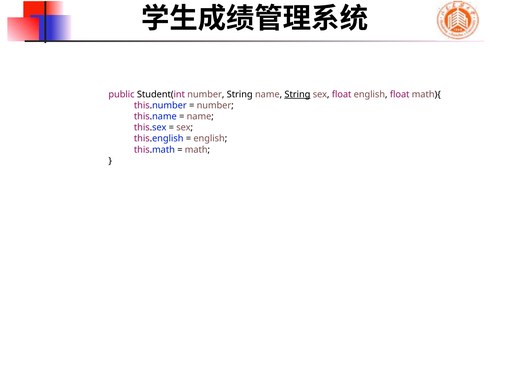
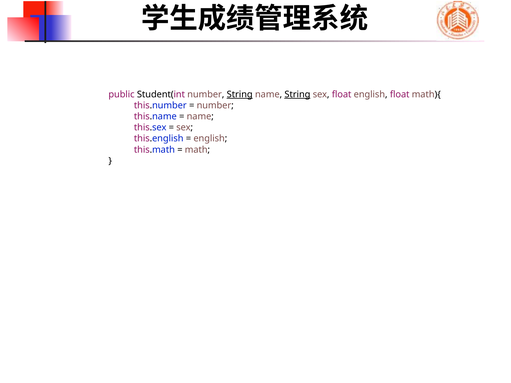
String at (240, 94) underline: none -> present
